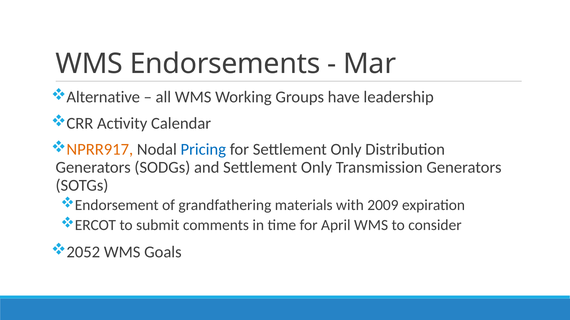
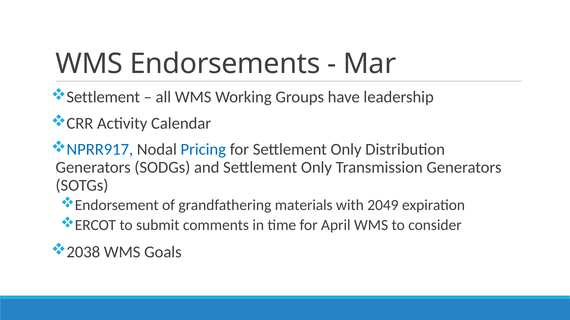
Alternative at (103, 97): Alternative -> Settlement
NPRR917 colour: orange -> blue
2009: 2009 -> 2049
2052: 2052 -> 2038
